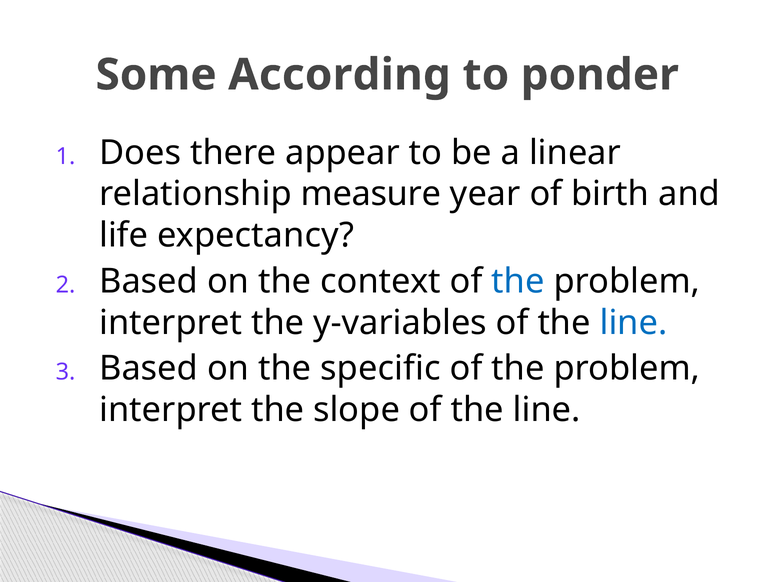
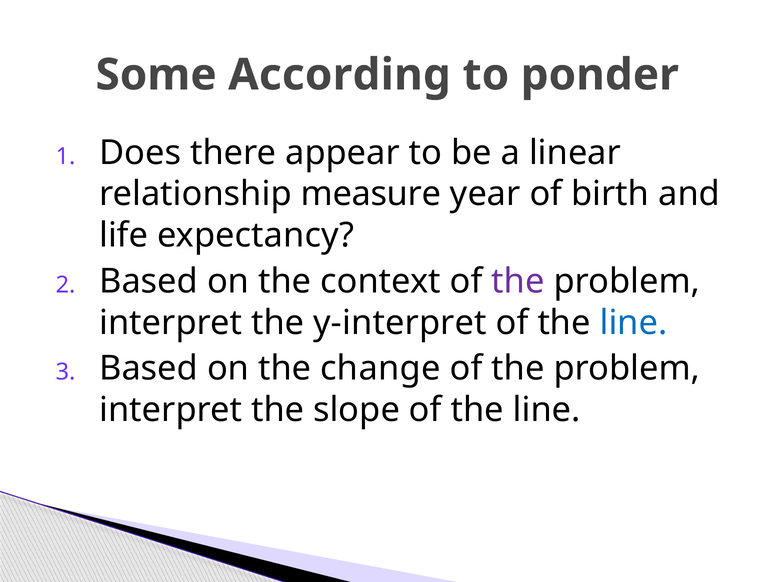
the at (518, 281) colour: blue -> purple
y-variables: y-variables -> y-interpret
specific: specific -> change
